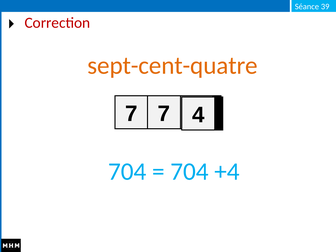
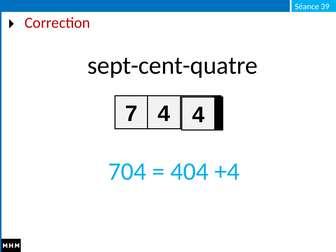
sept-cent-quatre colour: orange -> black
7 7: 7 -> 4
704 at (189, 171): 704 -> 404
